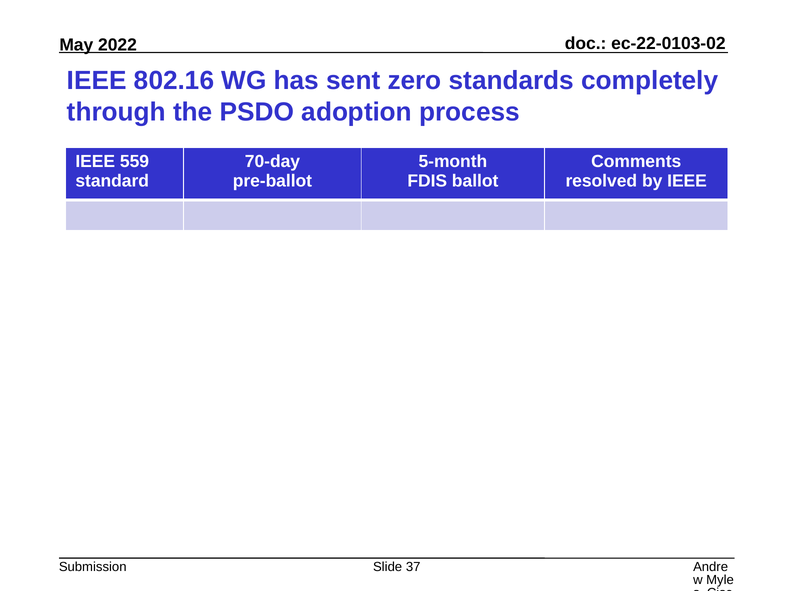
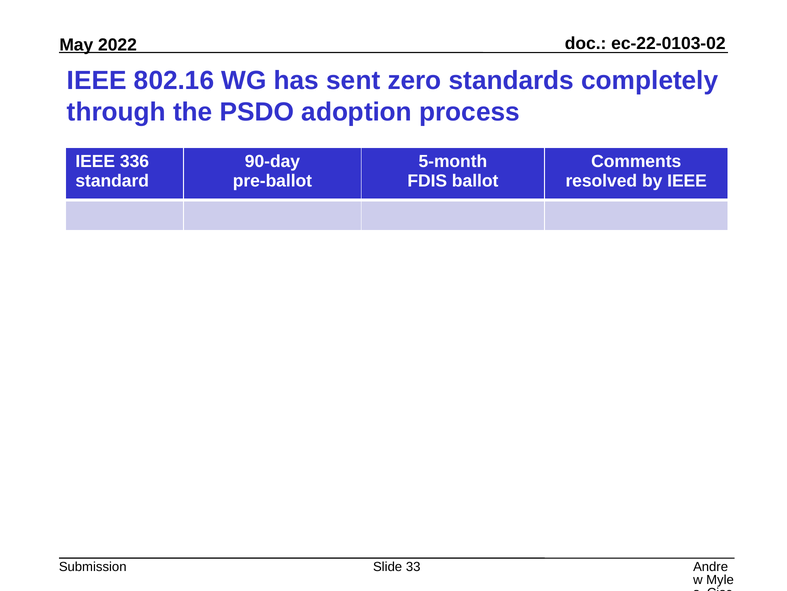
559: 559 -> 336
70-day: 70-day -> 90-day
37: 37 -> 33
